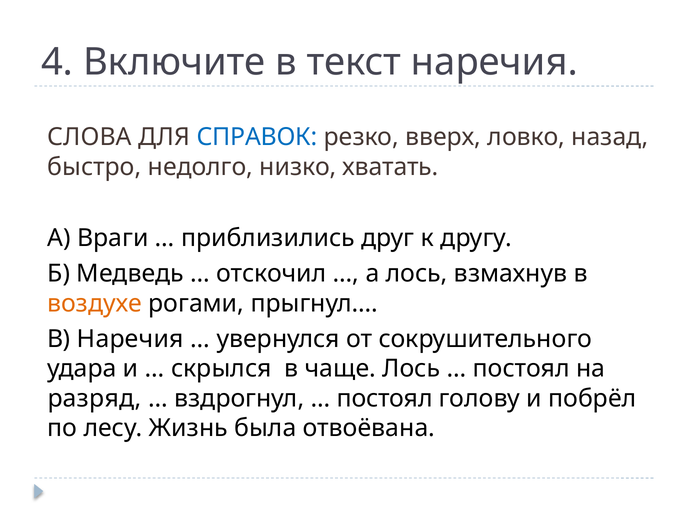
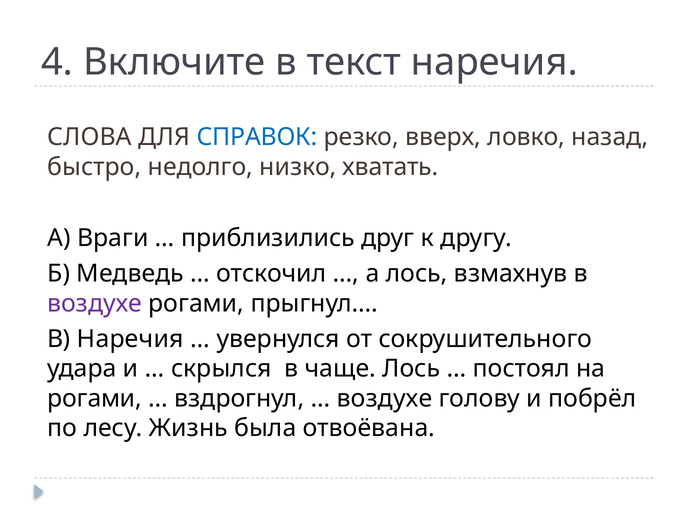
воздухе at (95, 303) colour: orange -> purple
разряд at (94, 398): разряд -> рогами
постоял at (385, 398): постоял -> воздухе
